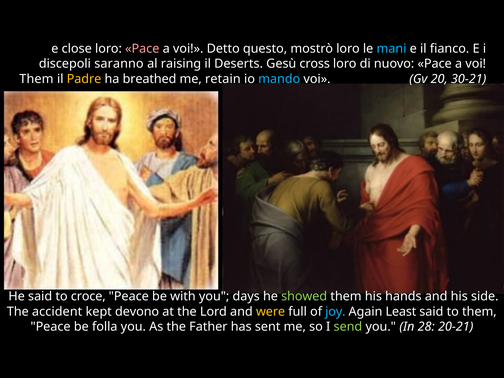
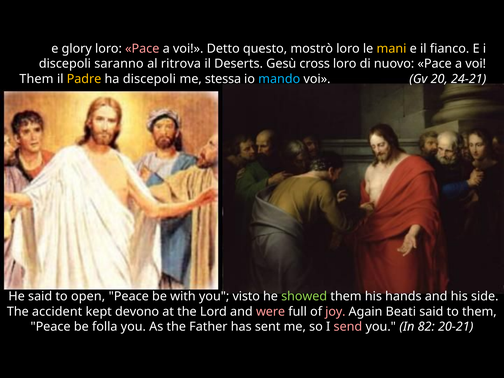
close: close -> glory
mani colour: light blue -> yellow
raising: raising -> ritrova
ha breathed: breathed -> discepoli
retain: retain -> stessa
30-21: 30-21 -> 24-21
croce: croce -> open
days: days -> visto
were colour: yellow -> pink
joy colour: light blue -> pink
Least: Least -> Beati
send colour: light green -> pink
28: 28 -> 82
